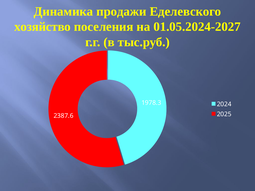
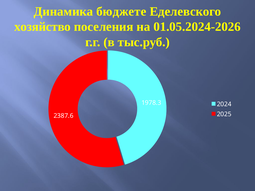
продажи: продажи -> бюджете
01.05.2024-2027: 01.05.2024-2027 -> 01.05.2024-2026
